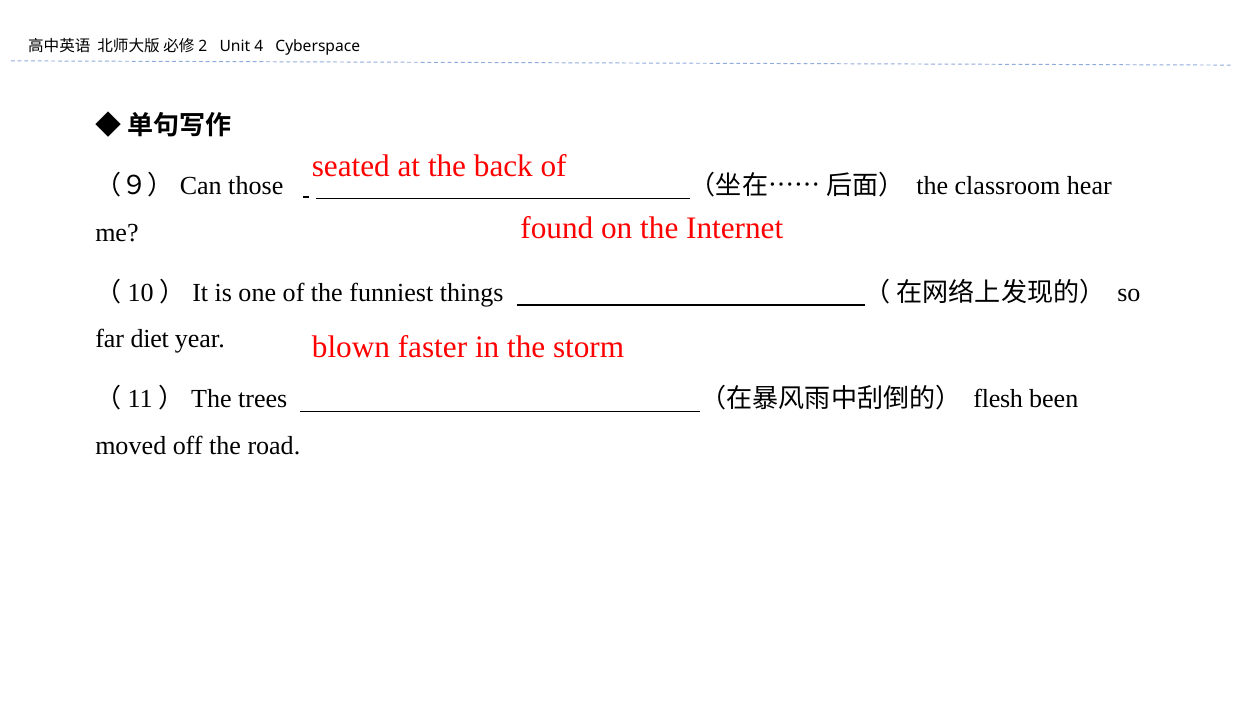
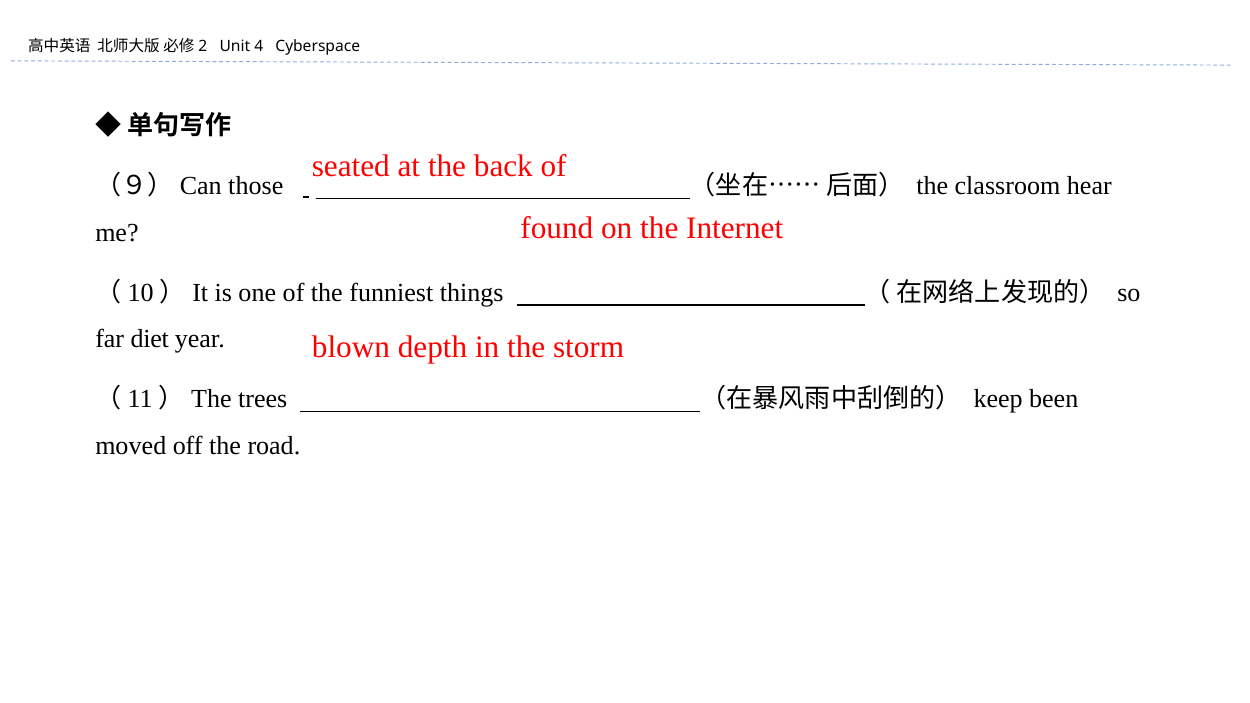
faster: faster -> depth
flesh: flesh -> keep
